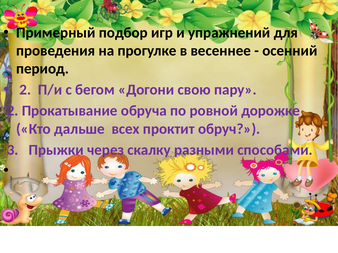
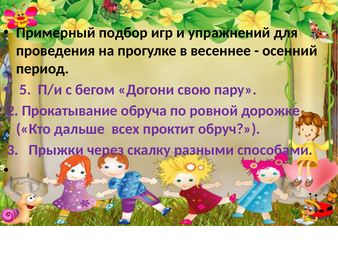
2 at (25, 90): 2 -> 5
